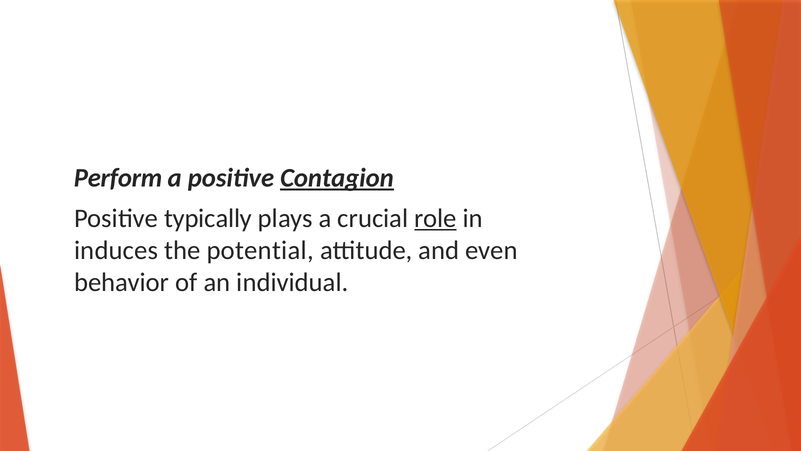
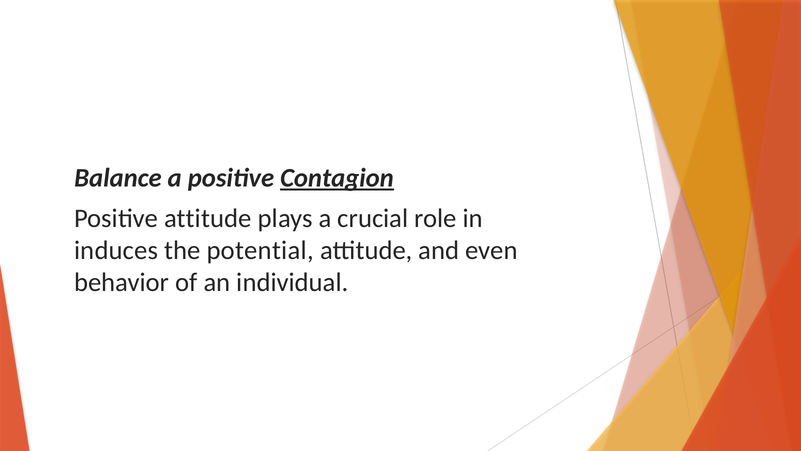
Perform: Perform -> Balance
Positive typically: typically -> attitude
role underline: present -> none
